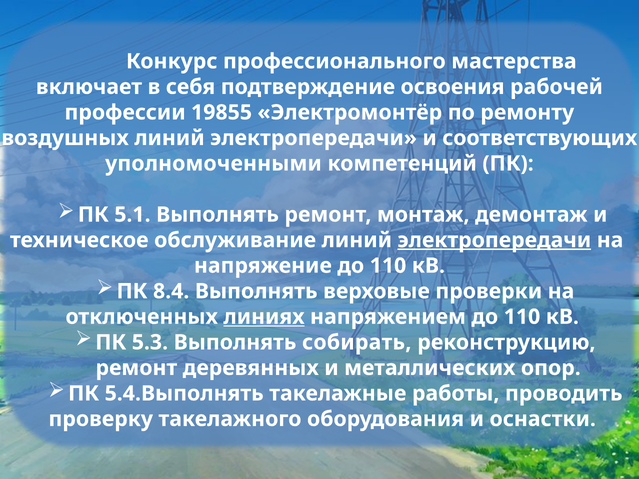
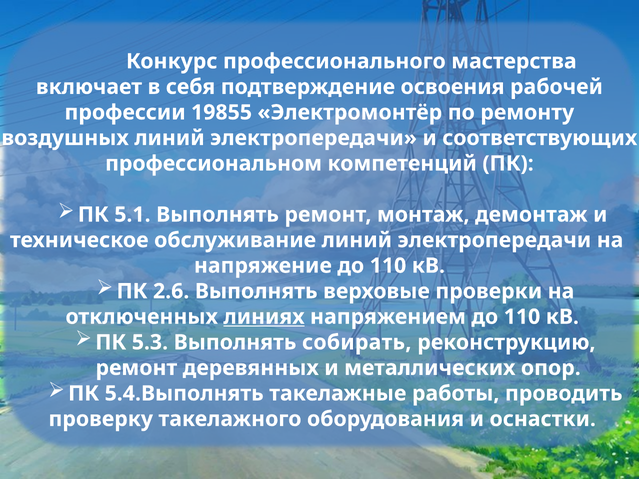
уполномоченными: уполномоченными -> профессиональном
электропередачи at (494, 240) underline: present -> none
8.4: 8.4 -> 2.6
